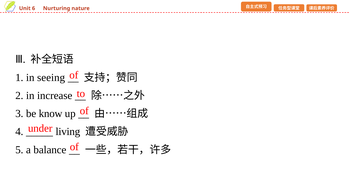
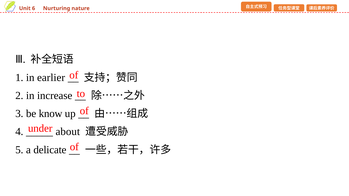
seeing: seeing -> earlier
living: living -> about
balance: balance -> delicate
